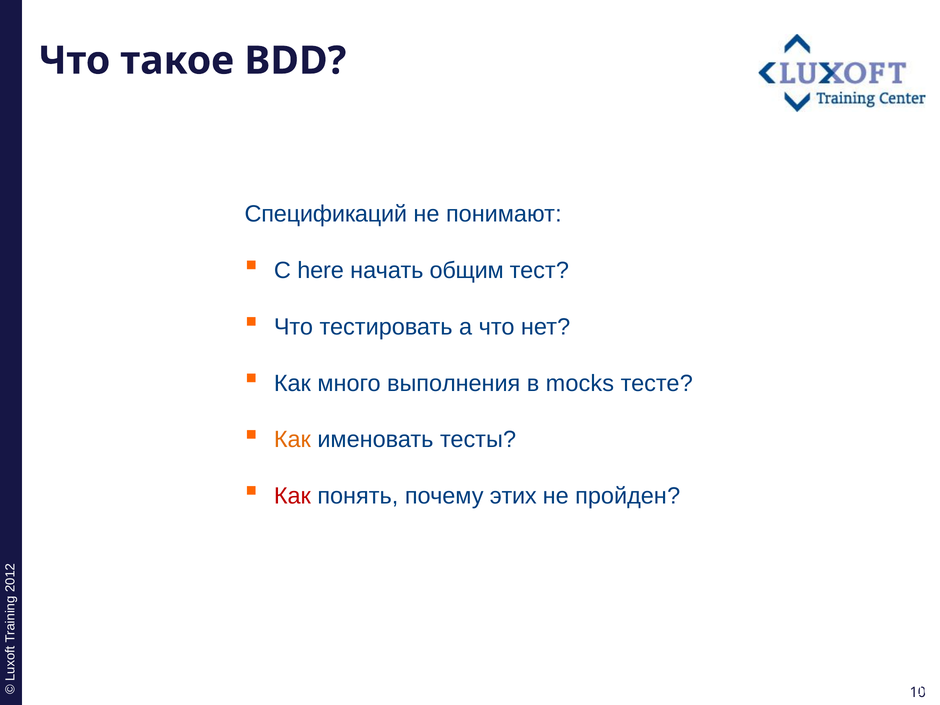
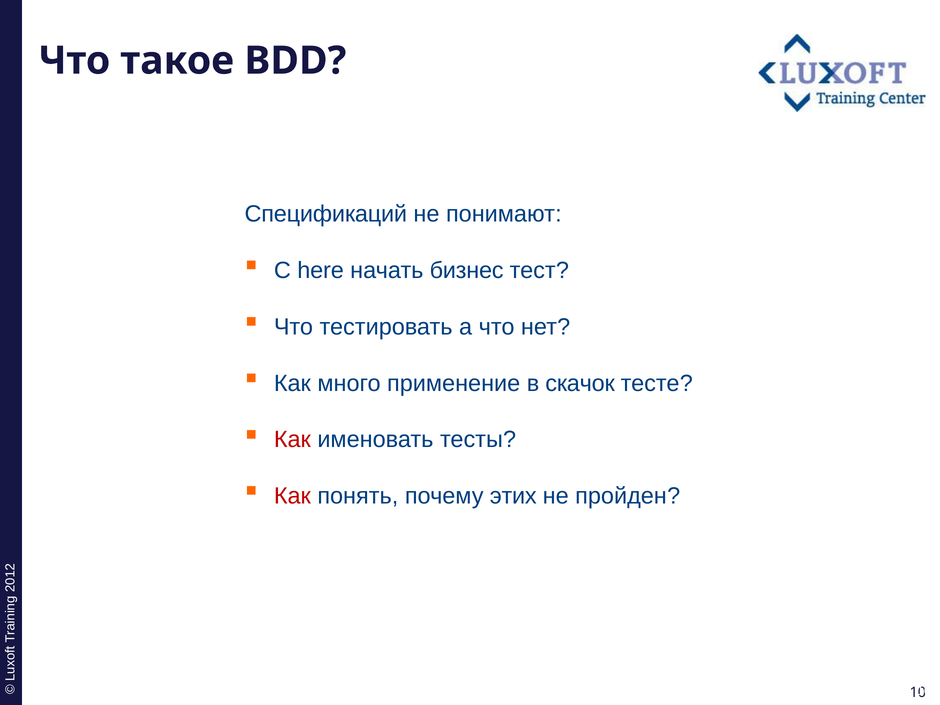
общим: общим -> бизнес
выполнения: выполнения -> применение
mocks: mocks -> скачок
Как at (292, 440) colour: orange -> red
